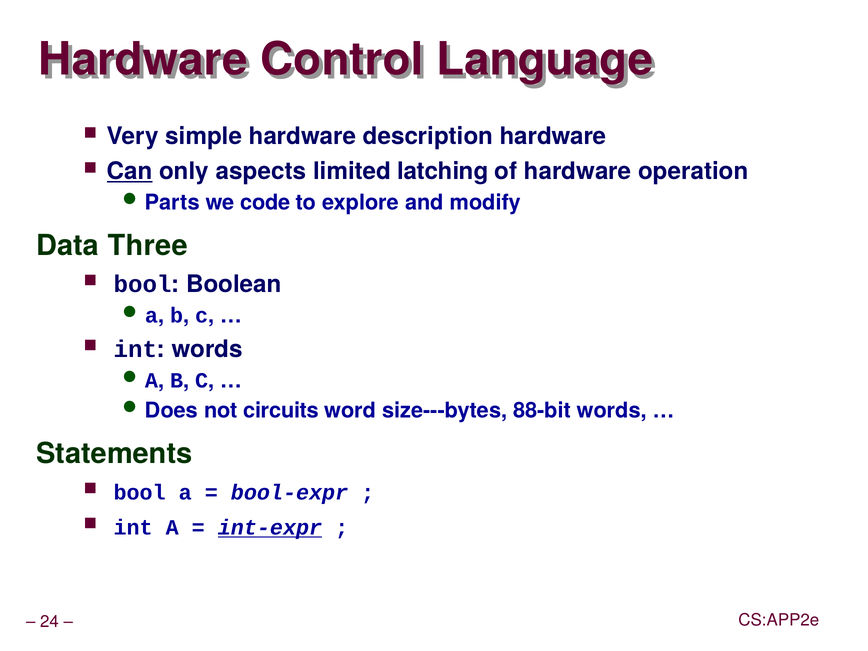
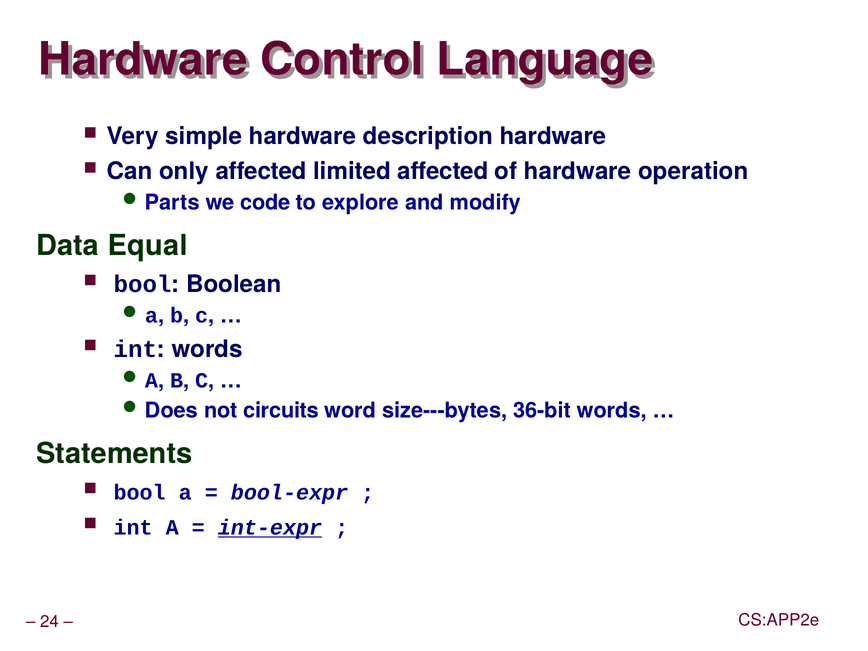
Can underline: present -> none
only aspects: aspects -> affected
limited latching: latching -> affected
Three: Three -> Equal
88-bit: 88-bit -> 36-bit
